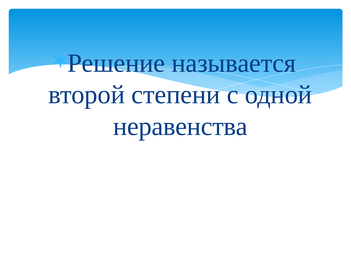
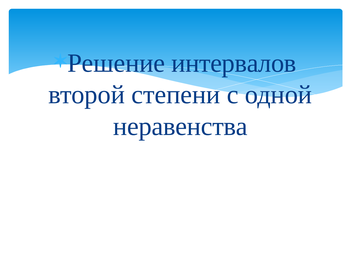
называется: называется -> интервалов
